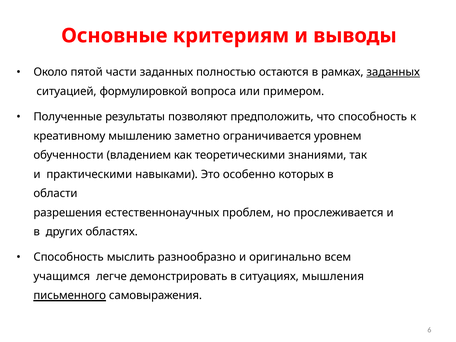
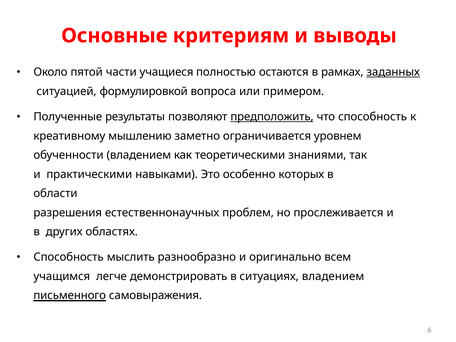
части заданных: заданных -> учащиеся
предположить underline: none -> present
ситуациях мышления: мышления -> владением
